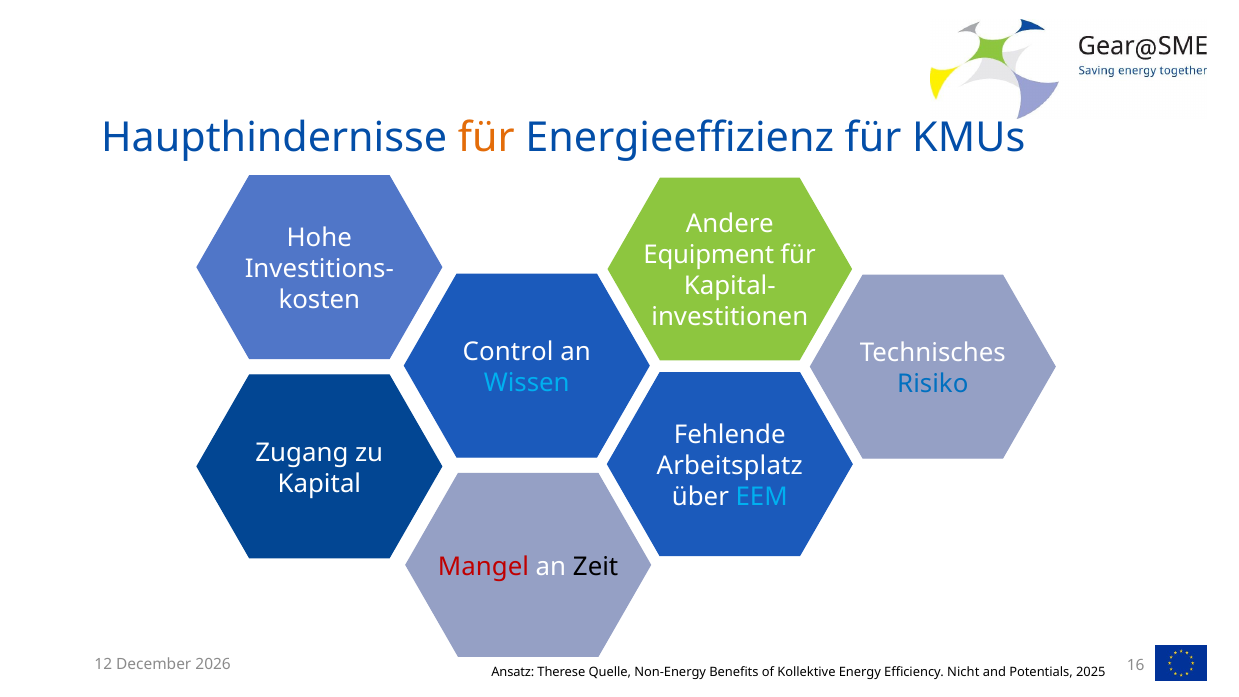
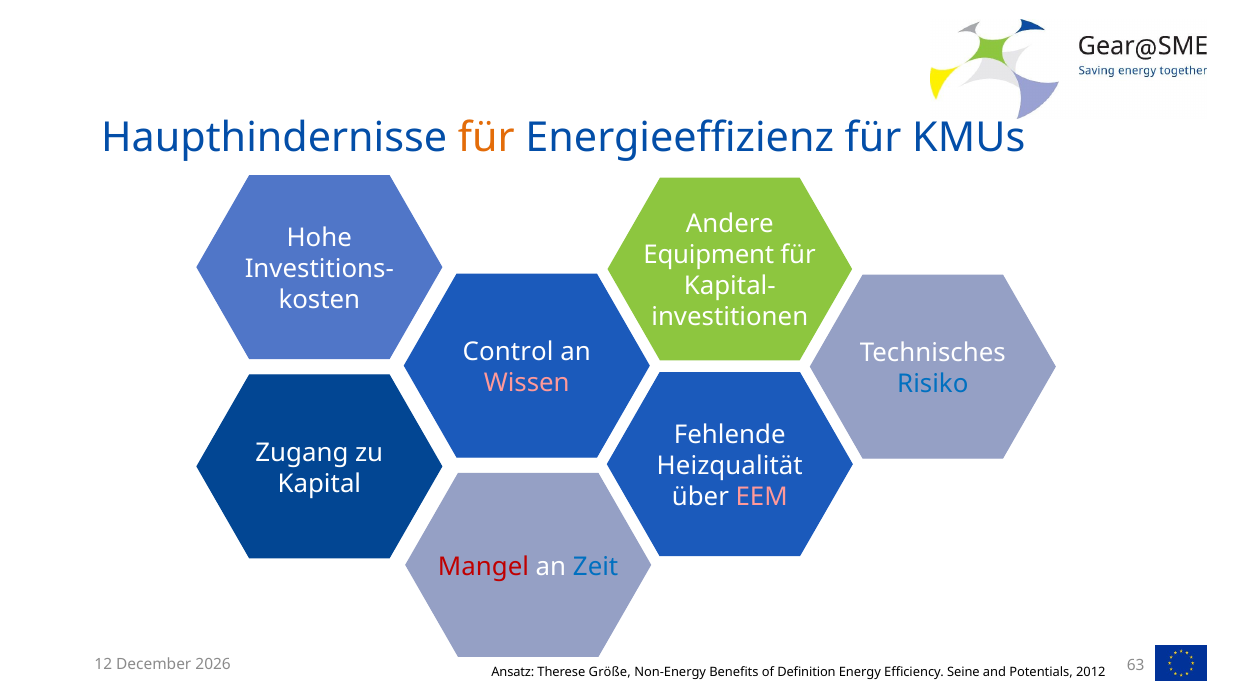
Wissen colour: light blue -> pink
Arbeitsplatz: Arbeitsplatz -> Heizqualität
EEM colour: light blue -> pink
Zeit colour: black -> blue
16: 16 -> 63
Quelle: Quelle -> Größe
Kollektive: Kollektive -> Definition
Nicht: Nicht -> Seine
2025: 2025 -> 2012
